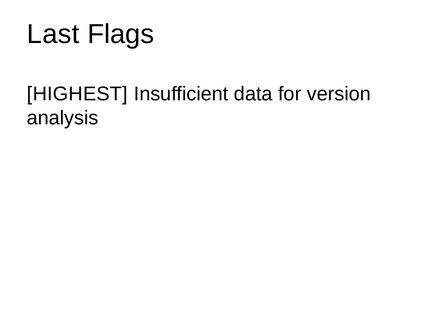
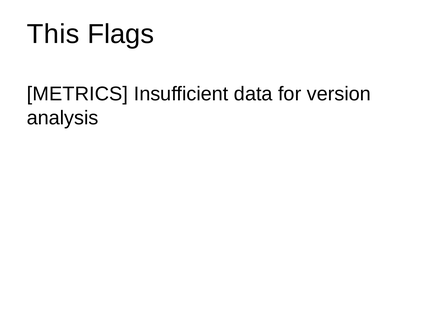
Last: Last -> This
HIGHEST: HIGHEST -> METRICS
